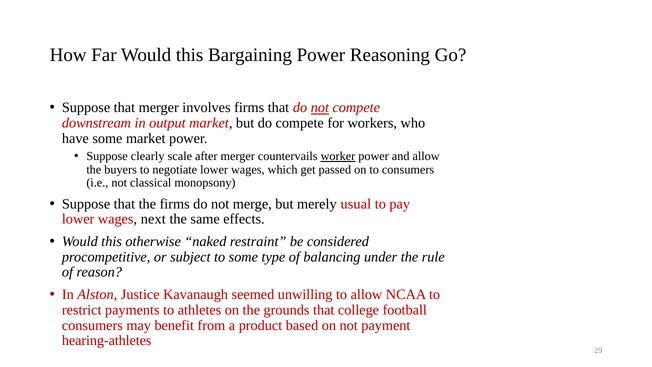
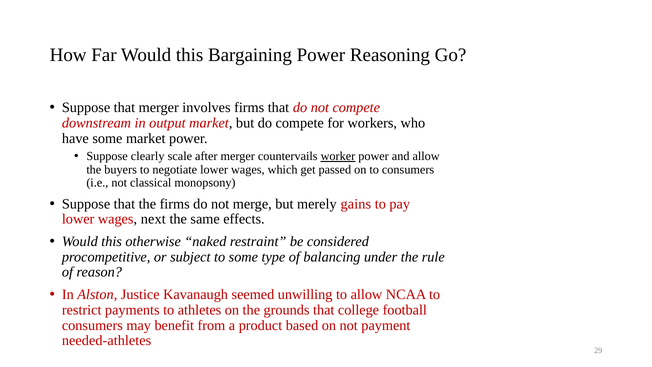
not at (320, 108) underline: present -> none
usual: usual -> gains
hearing-athletes: hearing-athletes -> needed-athletes
